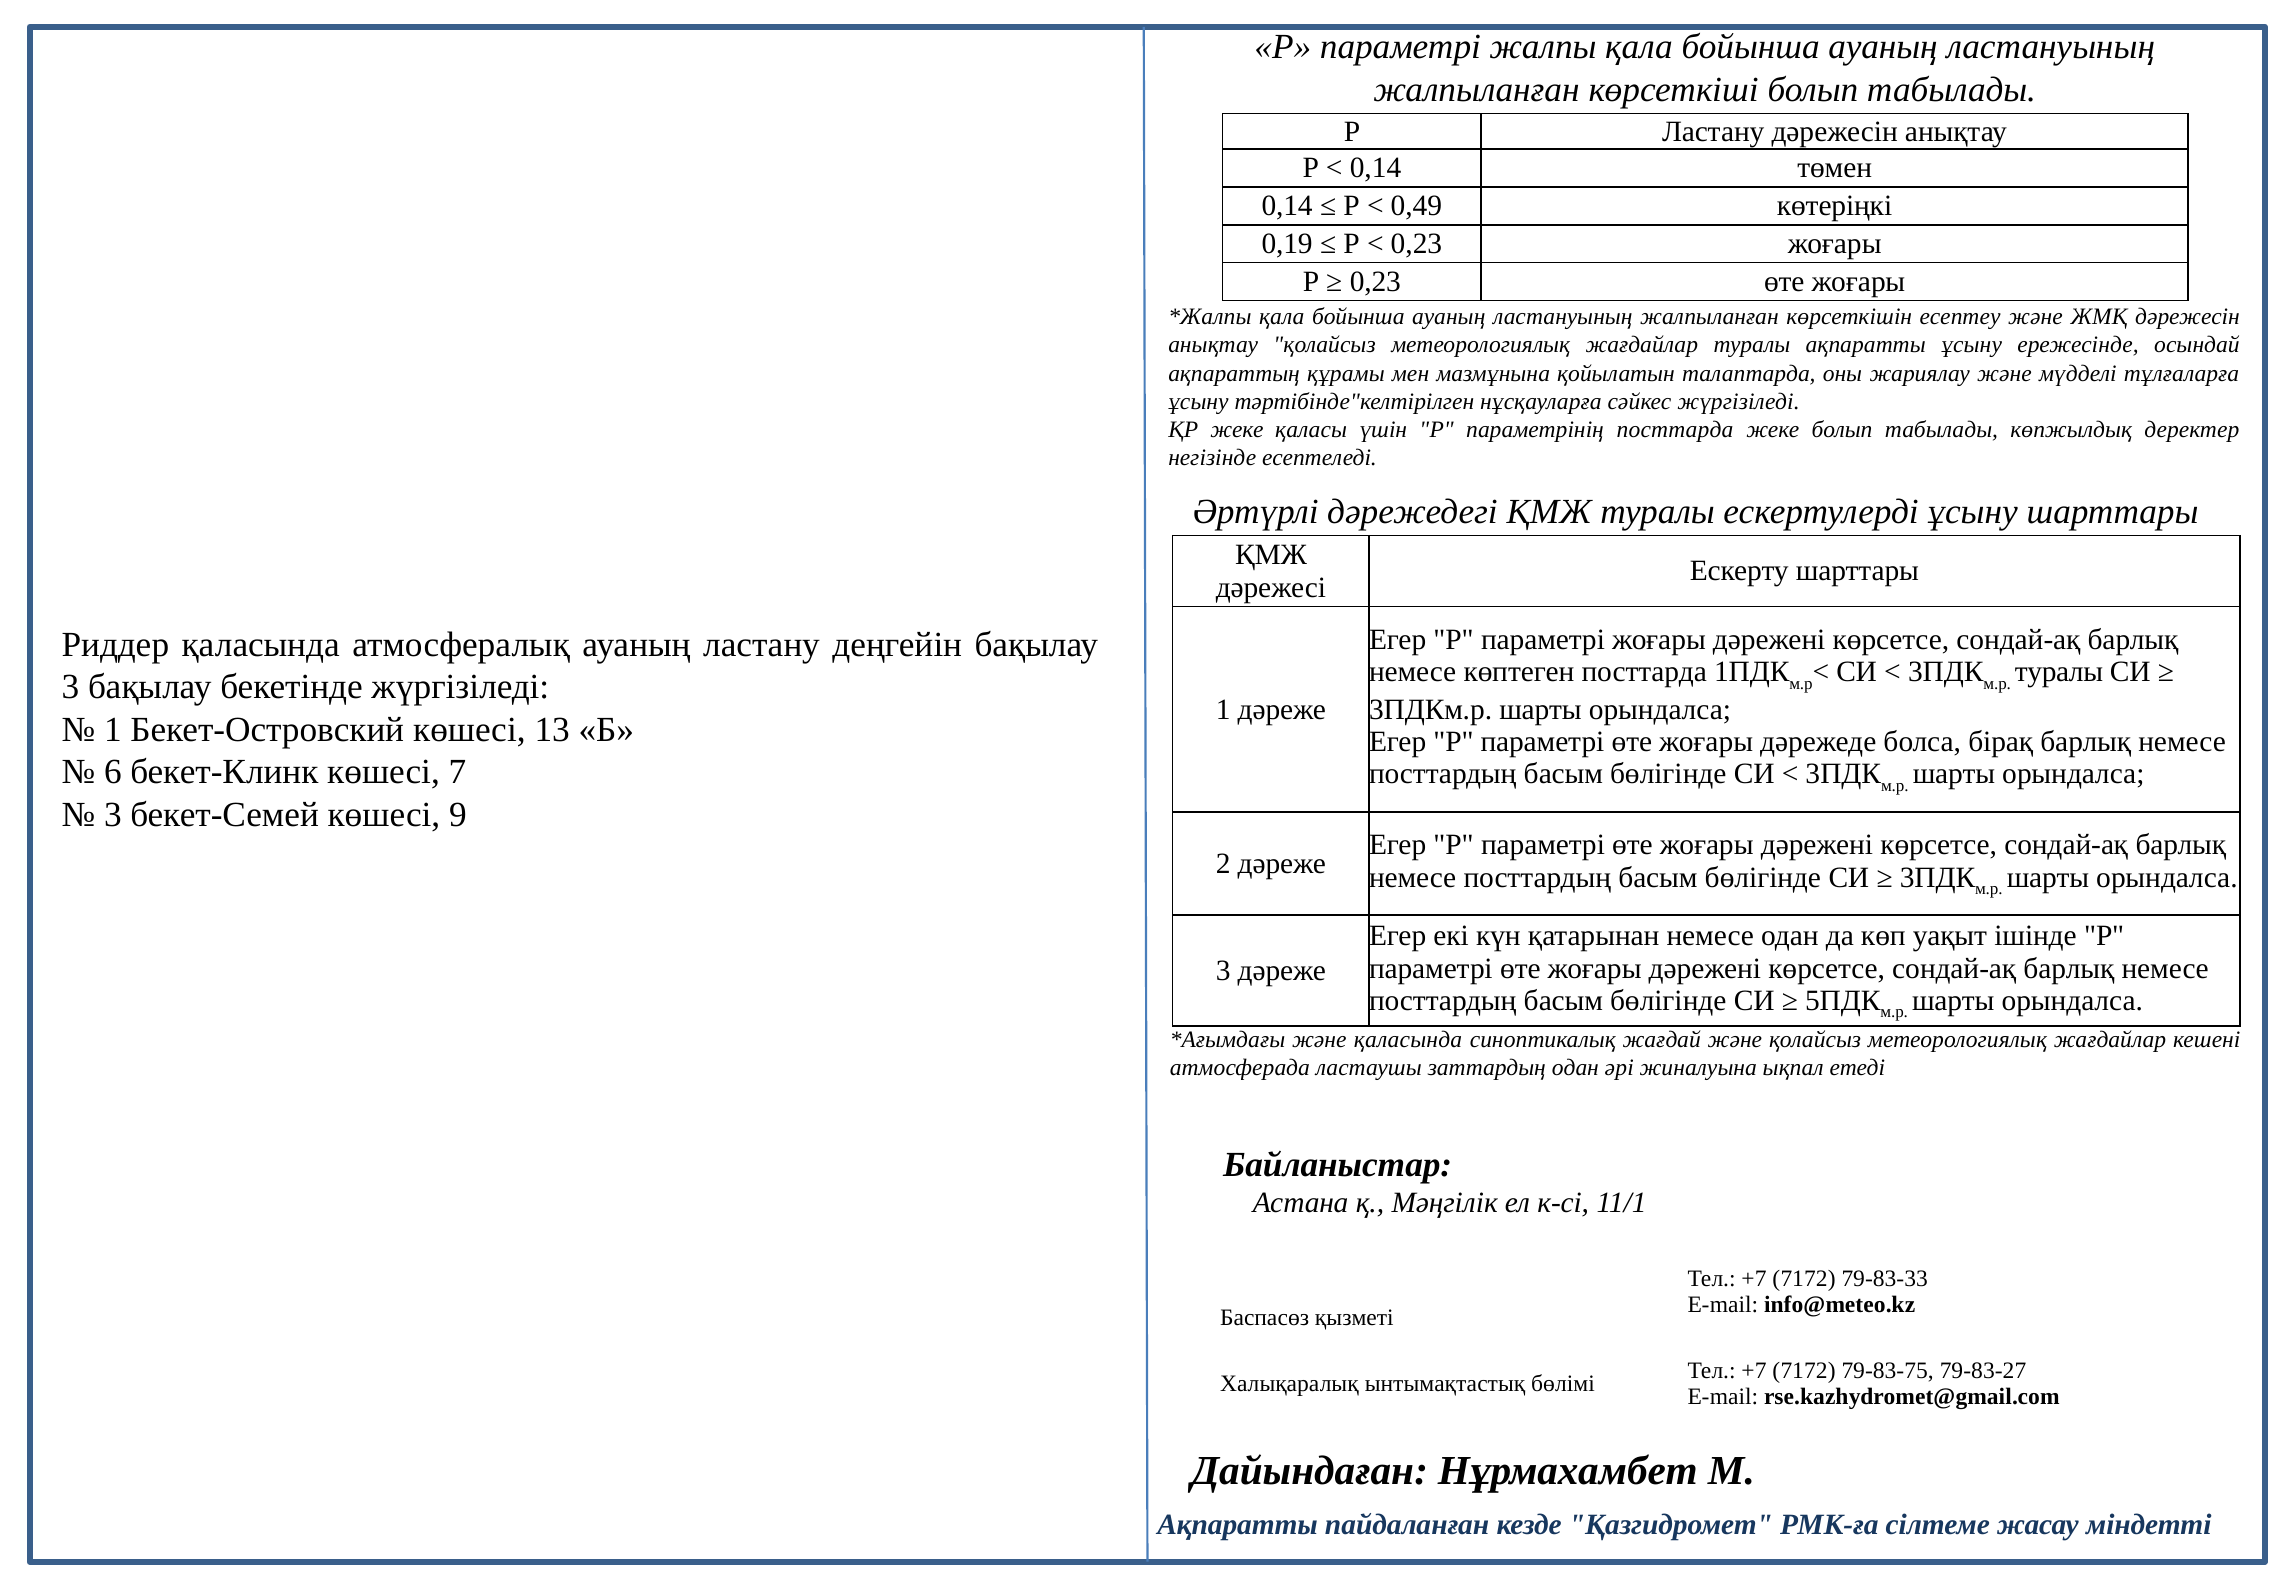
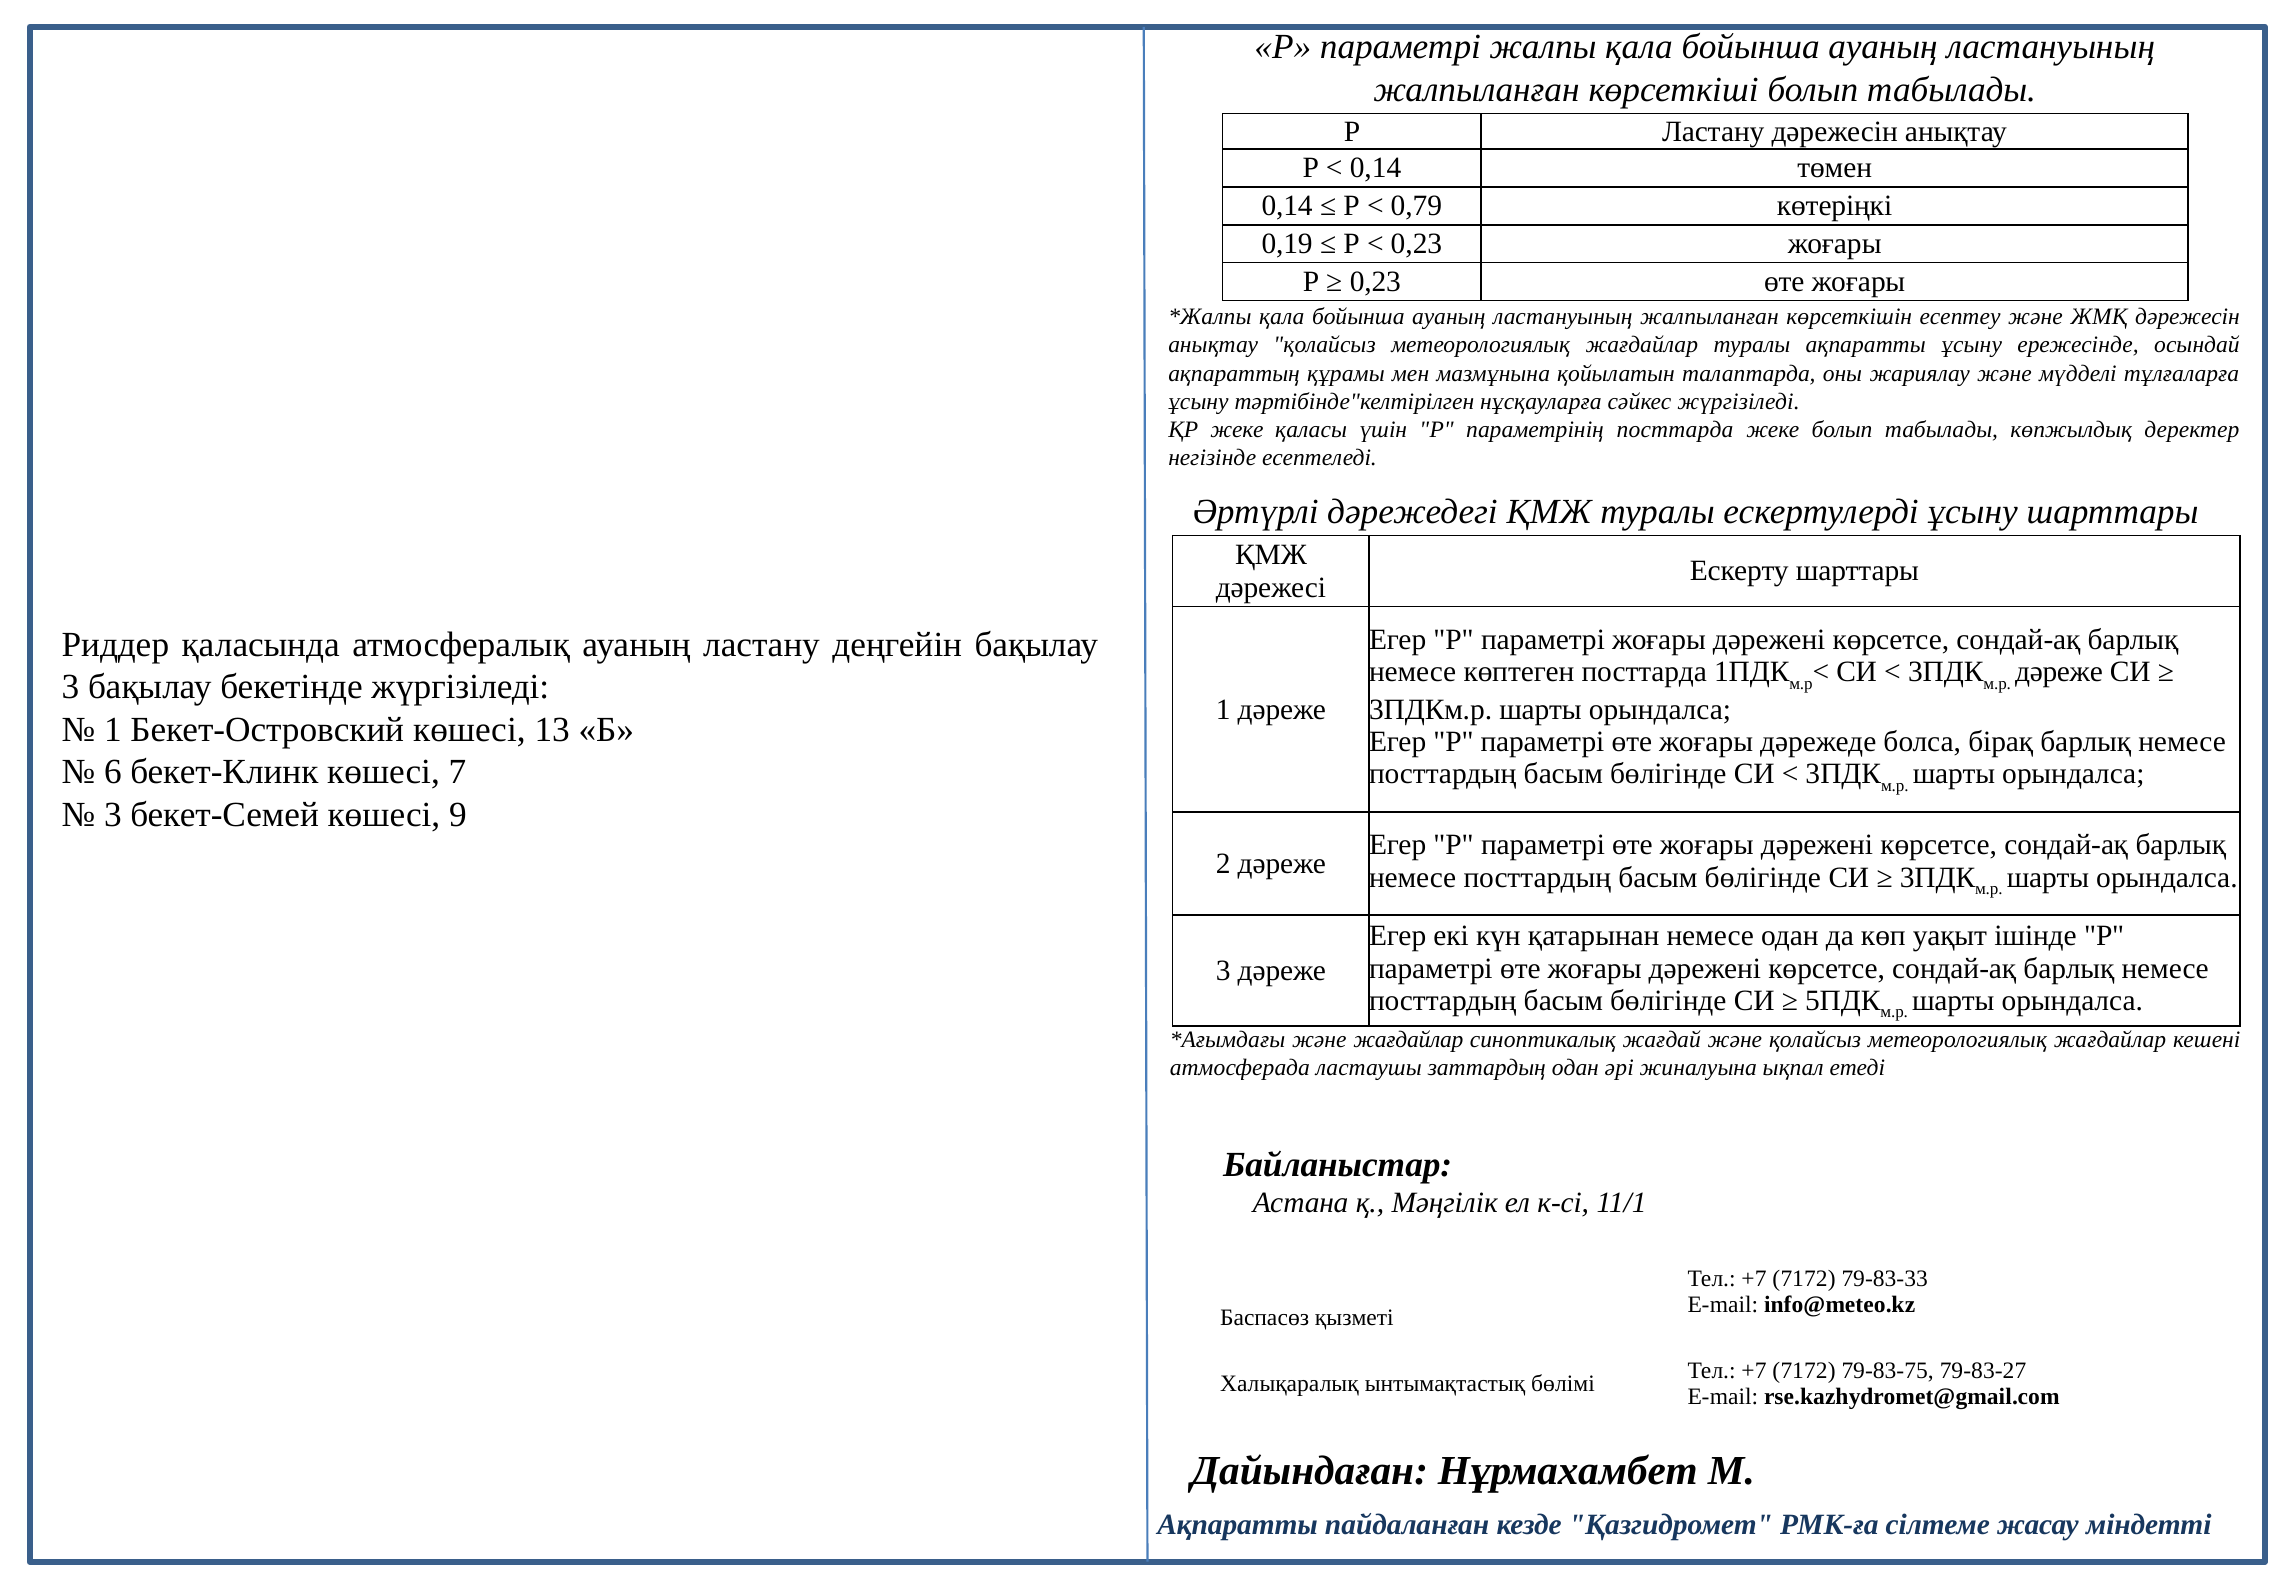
0,49: 0,49 -> 0,79
туралы at (2059, 672): туралы -> дәреже
және қаласында: қаласында -> жағдайлар
